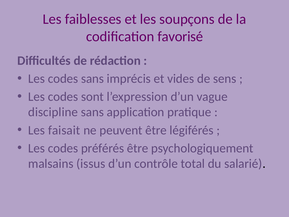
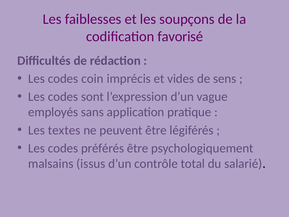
codes sans: sans -> coin
discipline: discipline -> employés
faisait: faisait -> textes
